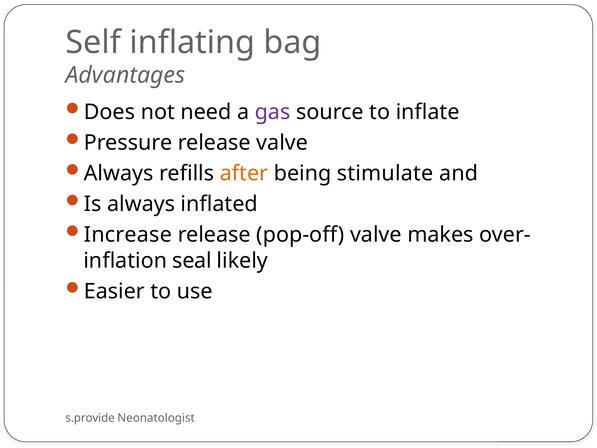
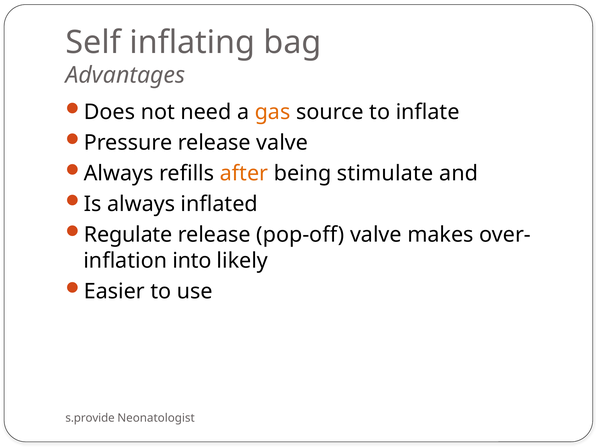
gas colour: purple -> orange
Increase: Increase -> Regulate
seal: seal -> into
